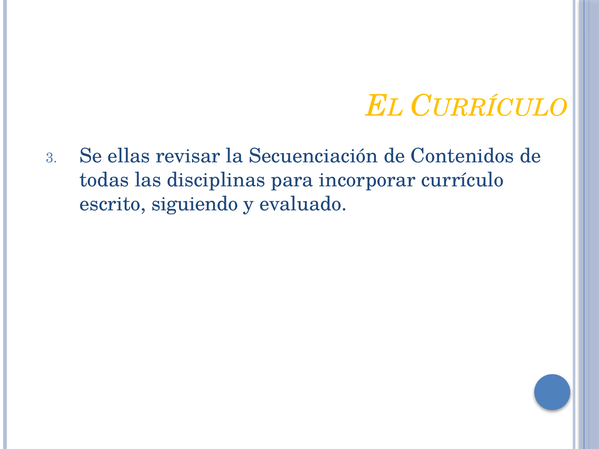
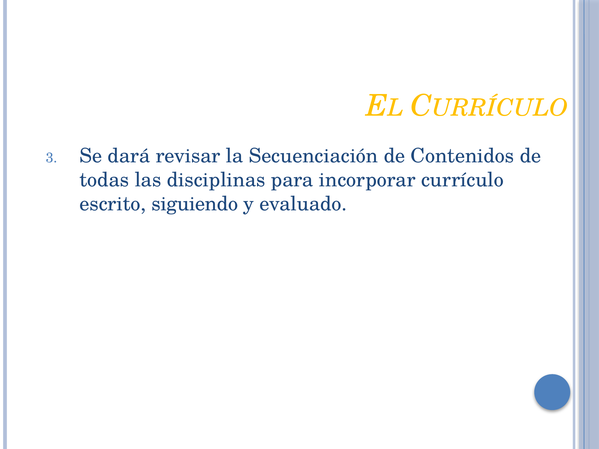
ellas: ellas -> dará
